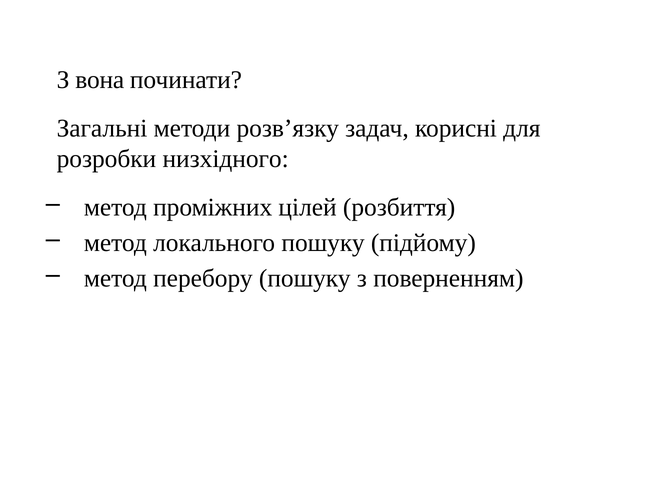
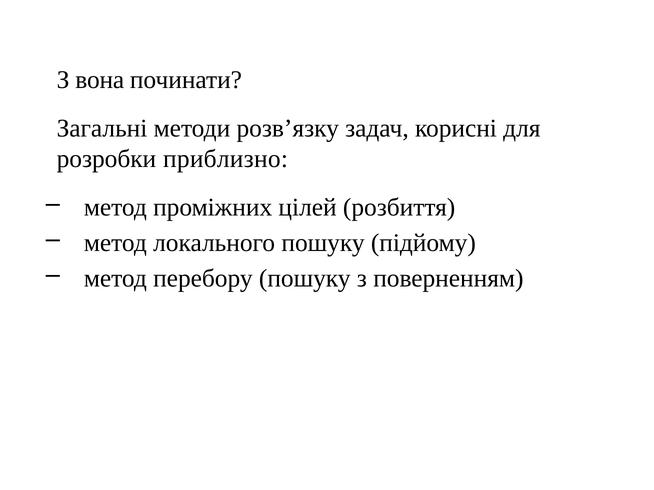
низхідного: низхідного -> приблизно
